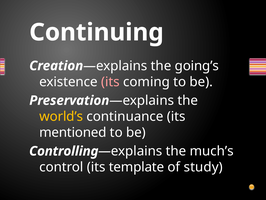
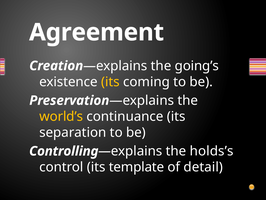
Continuing: Continuing -> Agreement
its at (110, 82) colour: pink -> yellow
mentioned: mentioned -> separation
much’s: much’s -> holds’s
study: study -> detail
